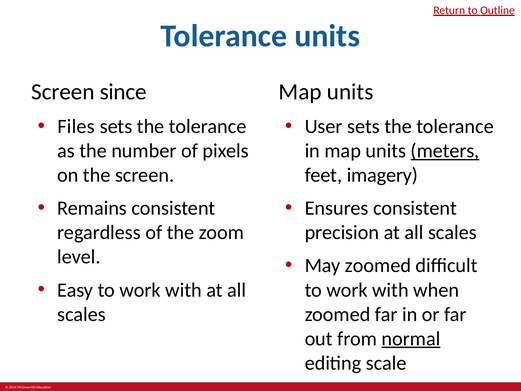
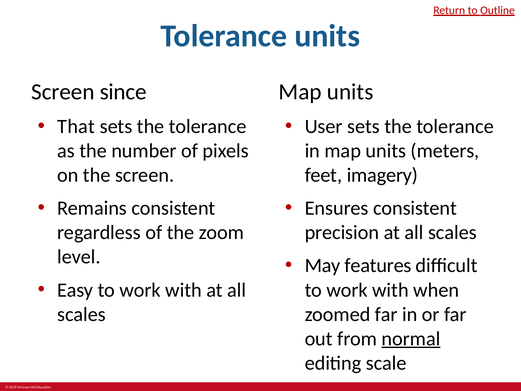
Files: Files -> That
meters underline: present -> none
May zoomed: zoomed -> features
